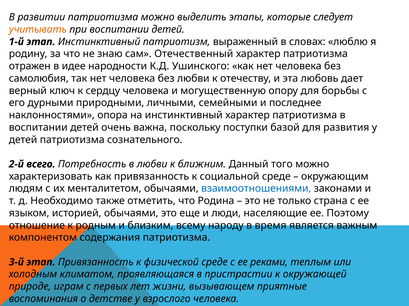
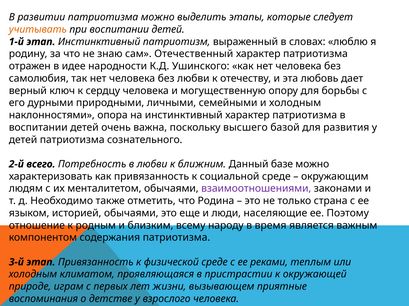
и последнее: последнее -> холодным
поступки: поступки -> высшего
того: того -> базе
взаимоотношениями colour: blue -> purple
